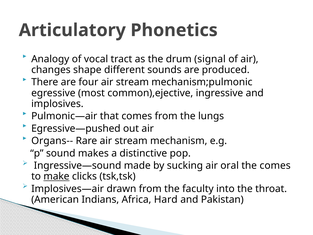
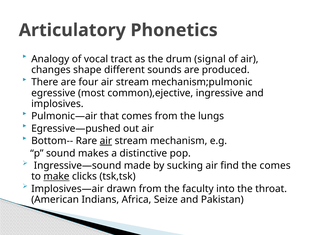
Organs--: Organs-- -> Bottom--
air at (106, 141) underline: none -> present
oral: oral -> find
Hard: Hard -> Seize
